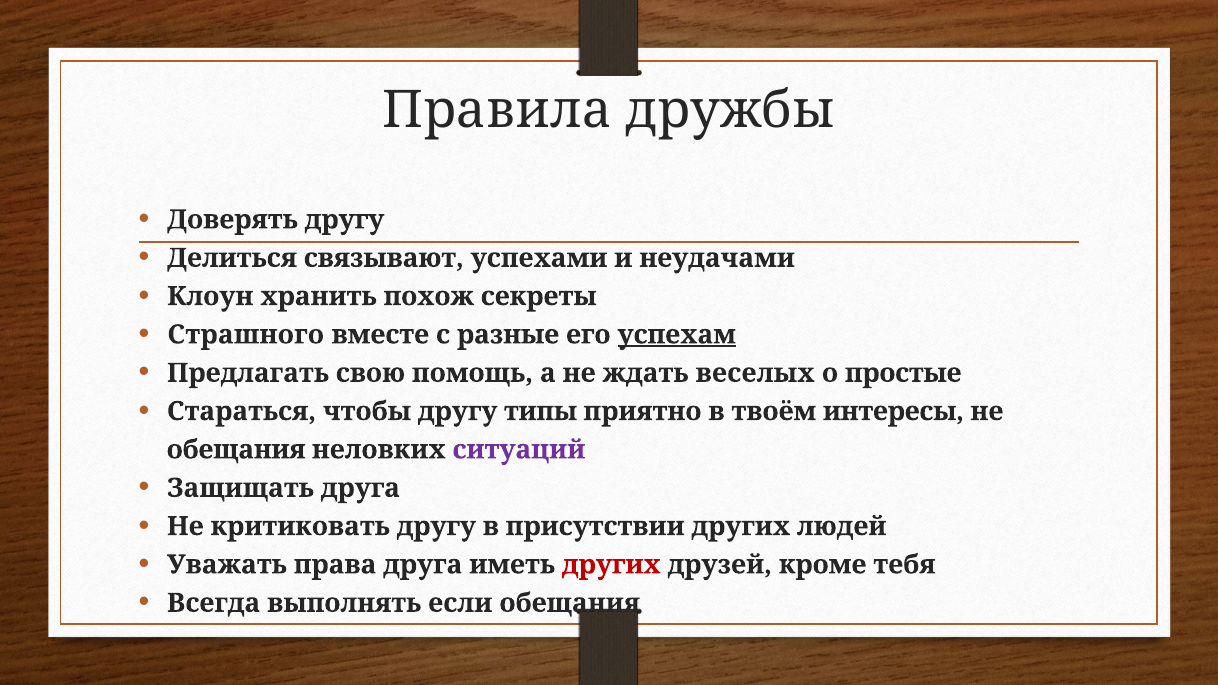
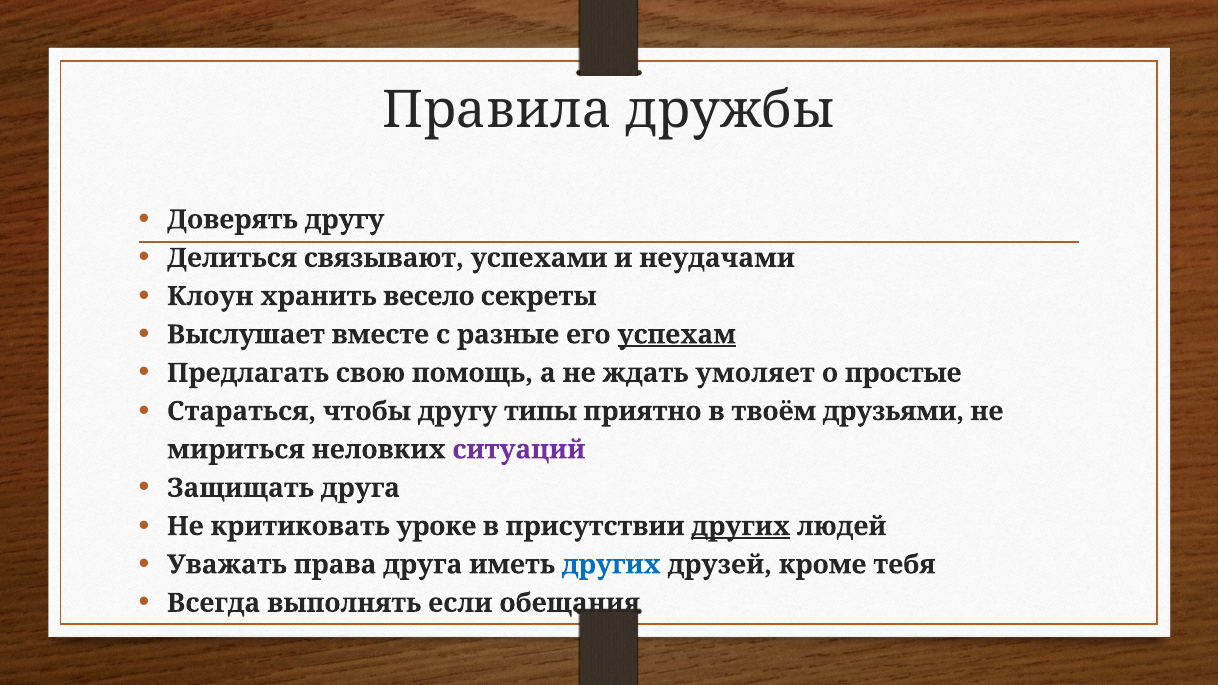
похож: похож -> весело
Страшного: Страшного -> Выслушает
веселых: веселых -> умоляет
интересы: интересы -> друзьями
обещания at (236, 450): обещания -> мириться
критиковать другу: другу -> уроке
других at (741, 526) underline: none -> present
других at (611, 565) colour: red -> blue
